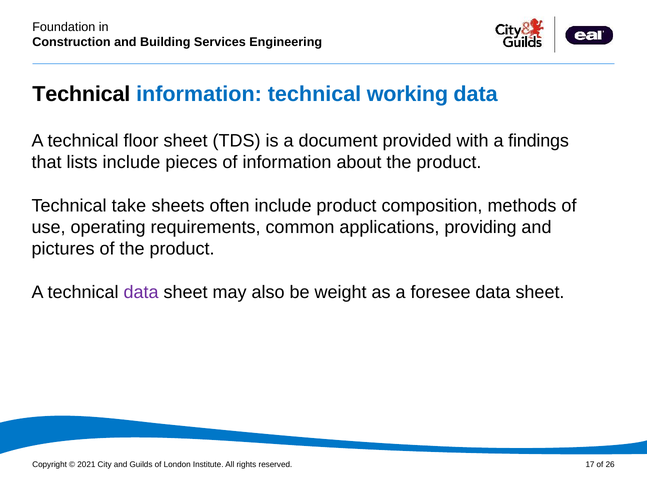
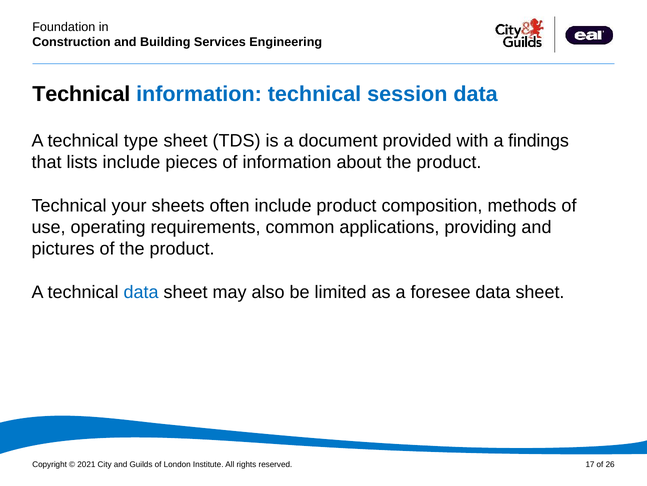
working: working -> session
floor: floor -> type
take: take -> your
data at (141, 292) colour: purple -> blue
weight: weight -> limited
